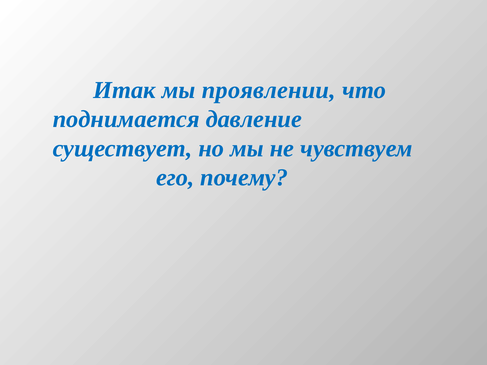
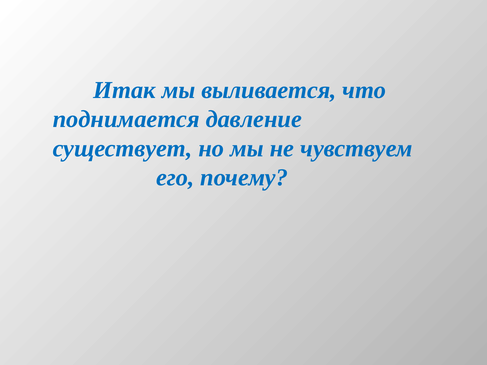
проявлении: проявлении -> выливается
